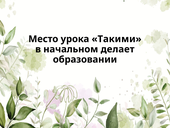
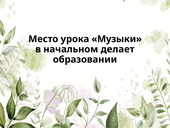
Такими: Такими -> Музыки
